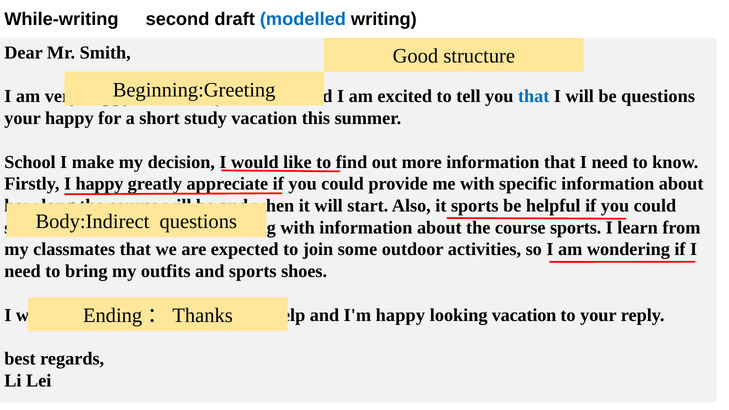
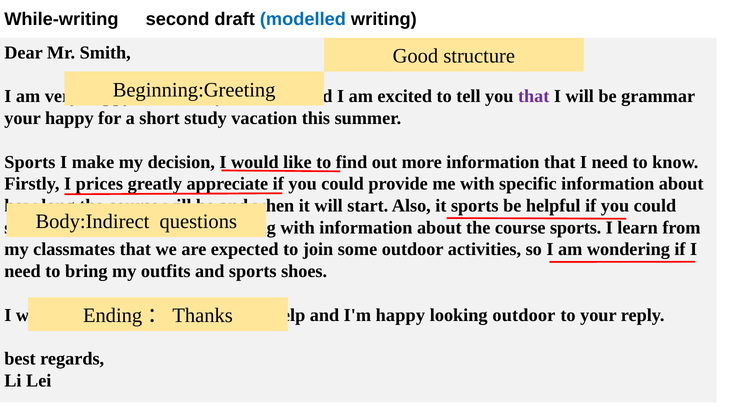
that at (534, 96) colour: blue -> purple
be questions: questions -> grammar
School at (30, 162): School -> Sports
I happy: happy -> prices
looking vacation: vacation -> outdoor
